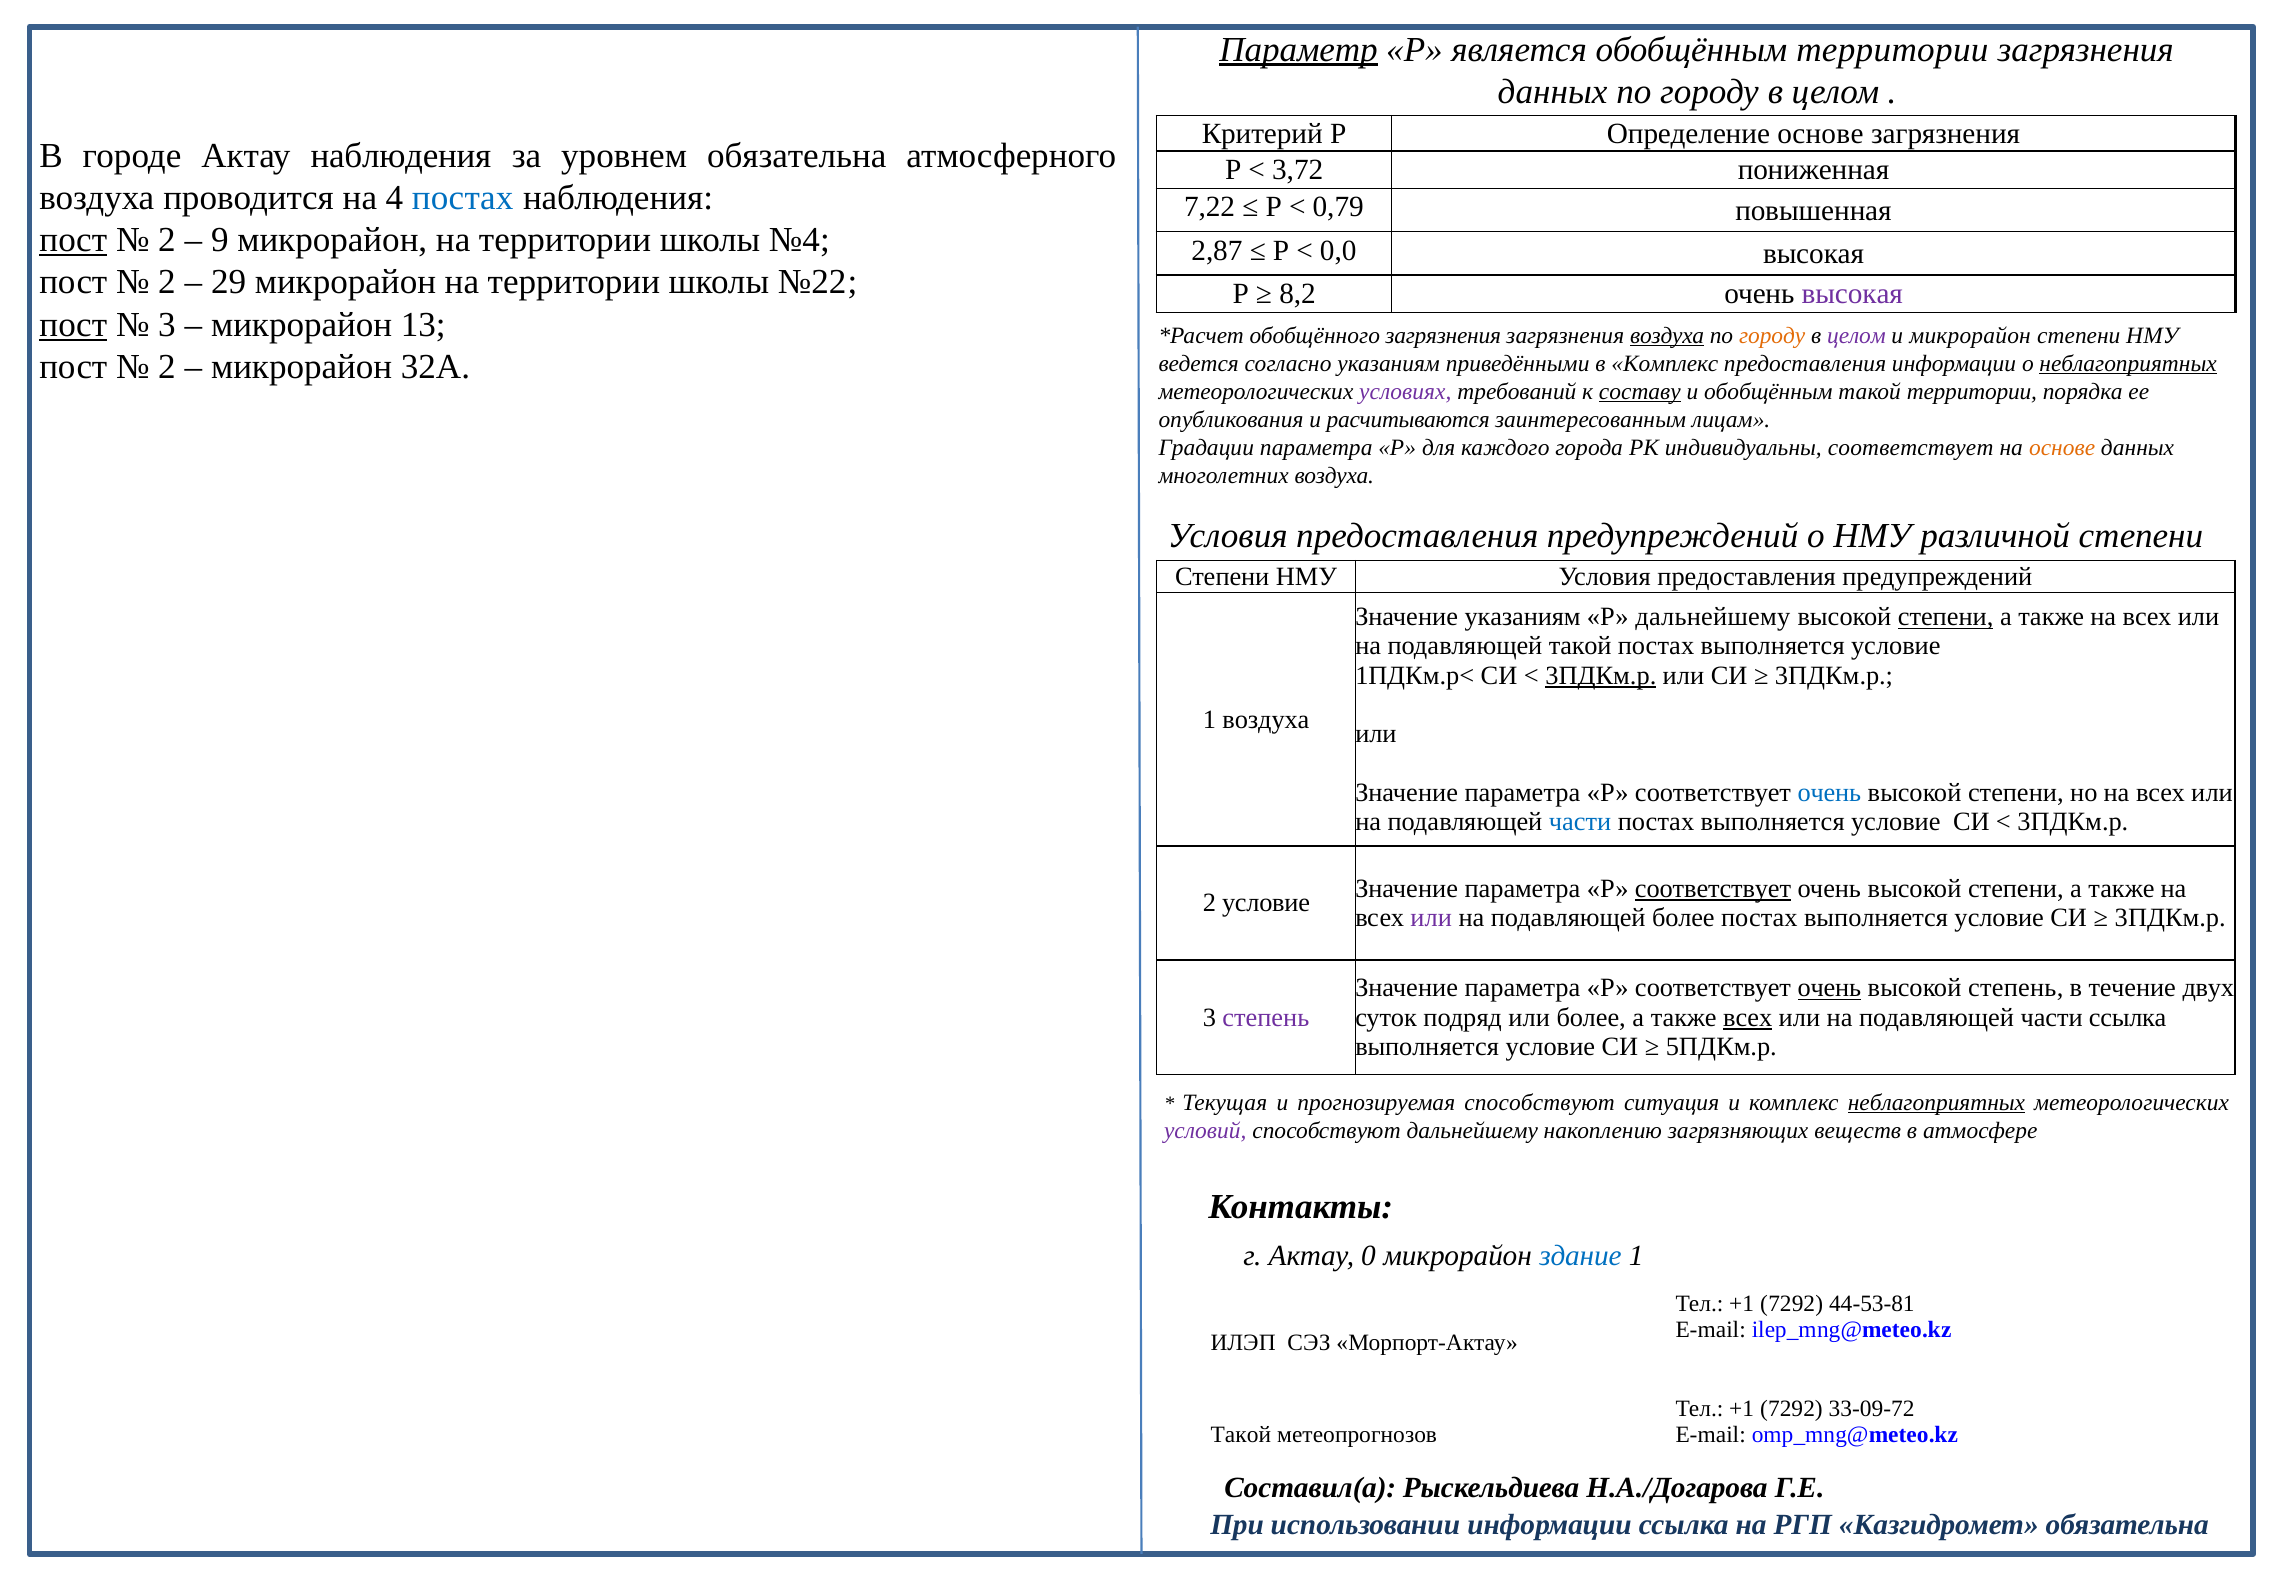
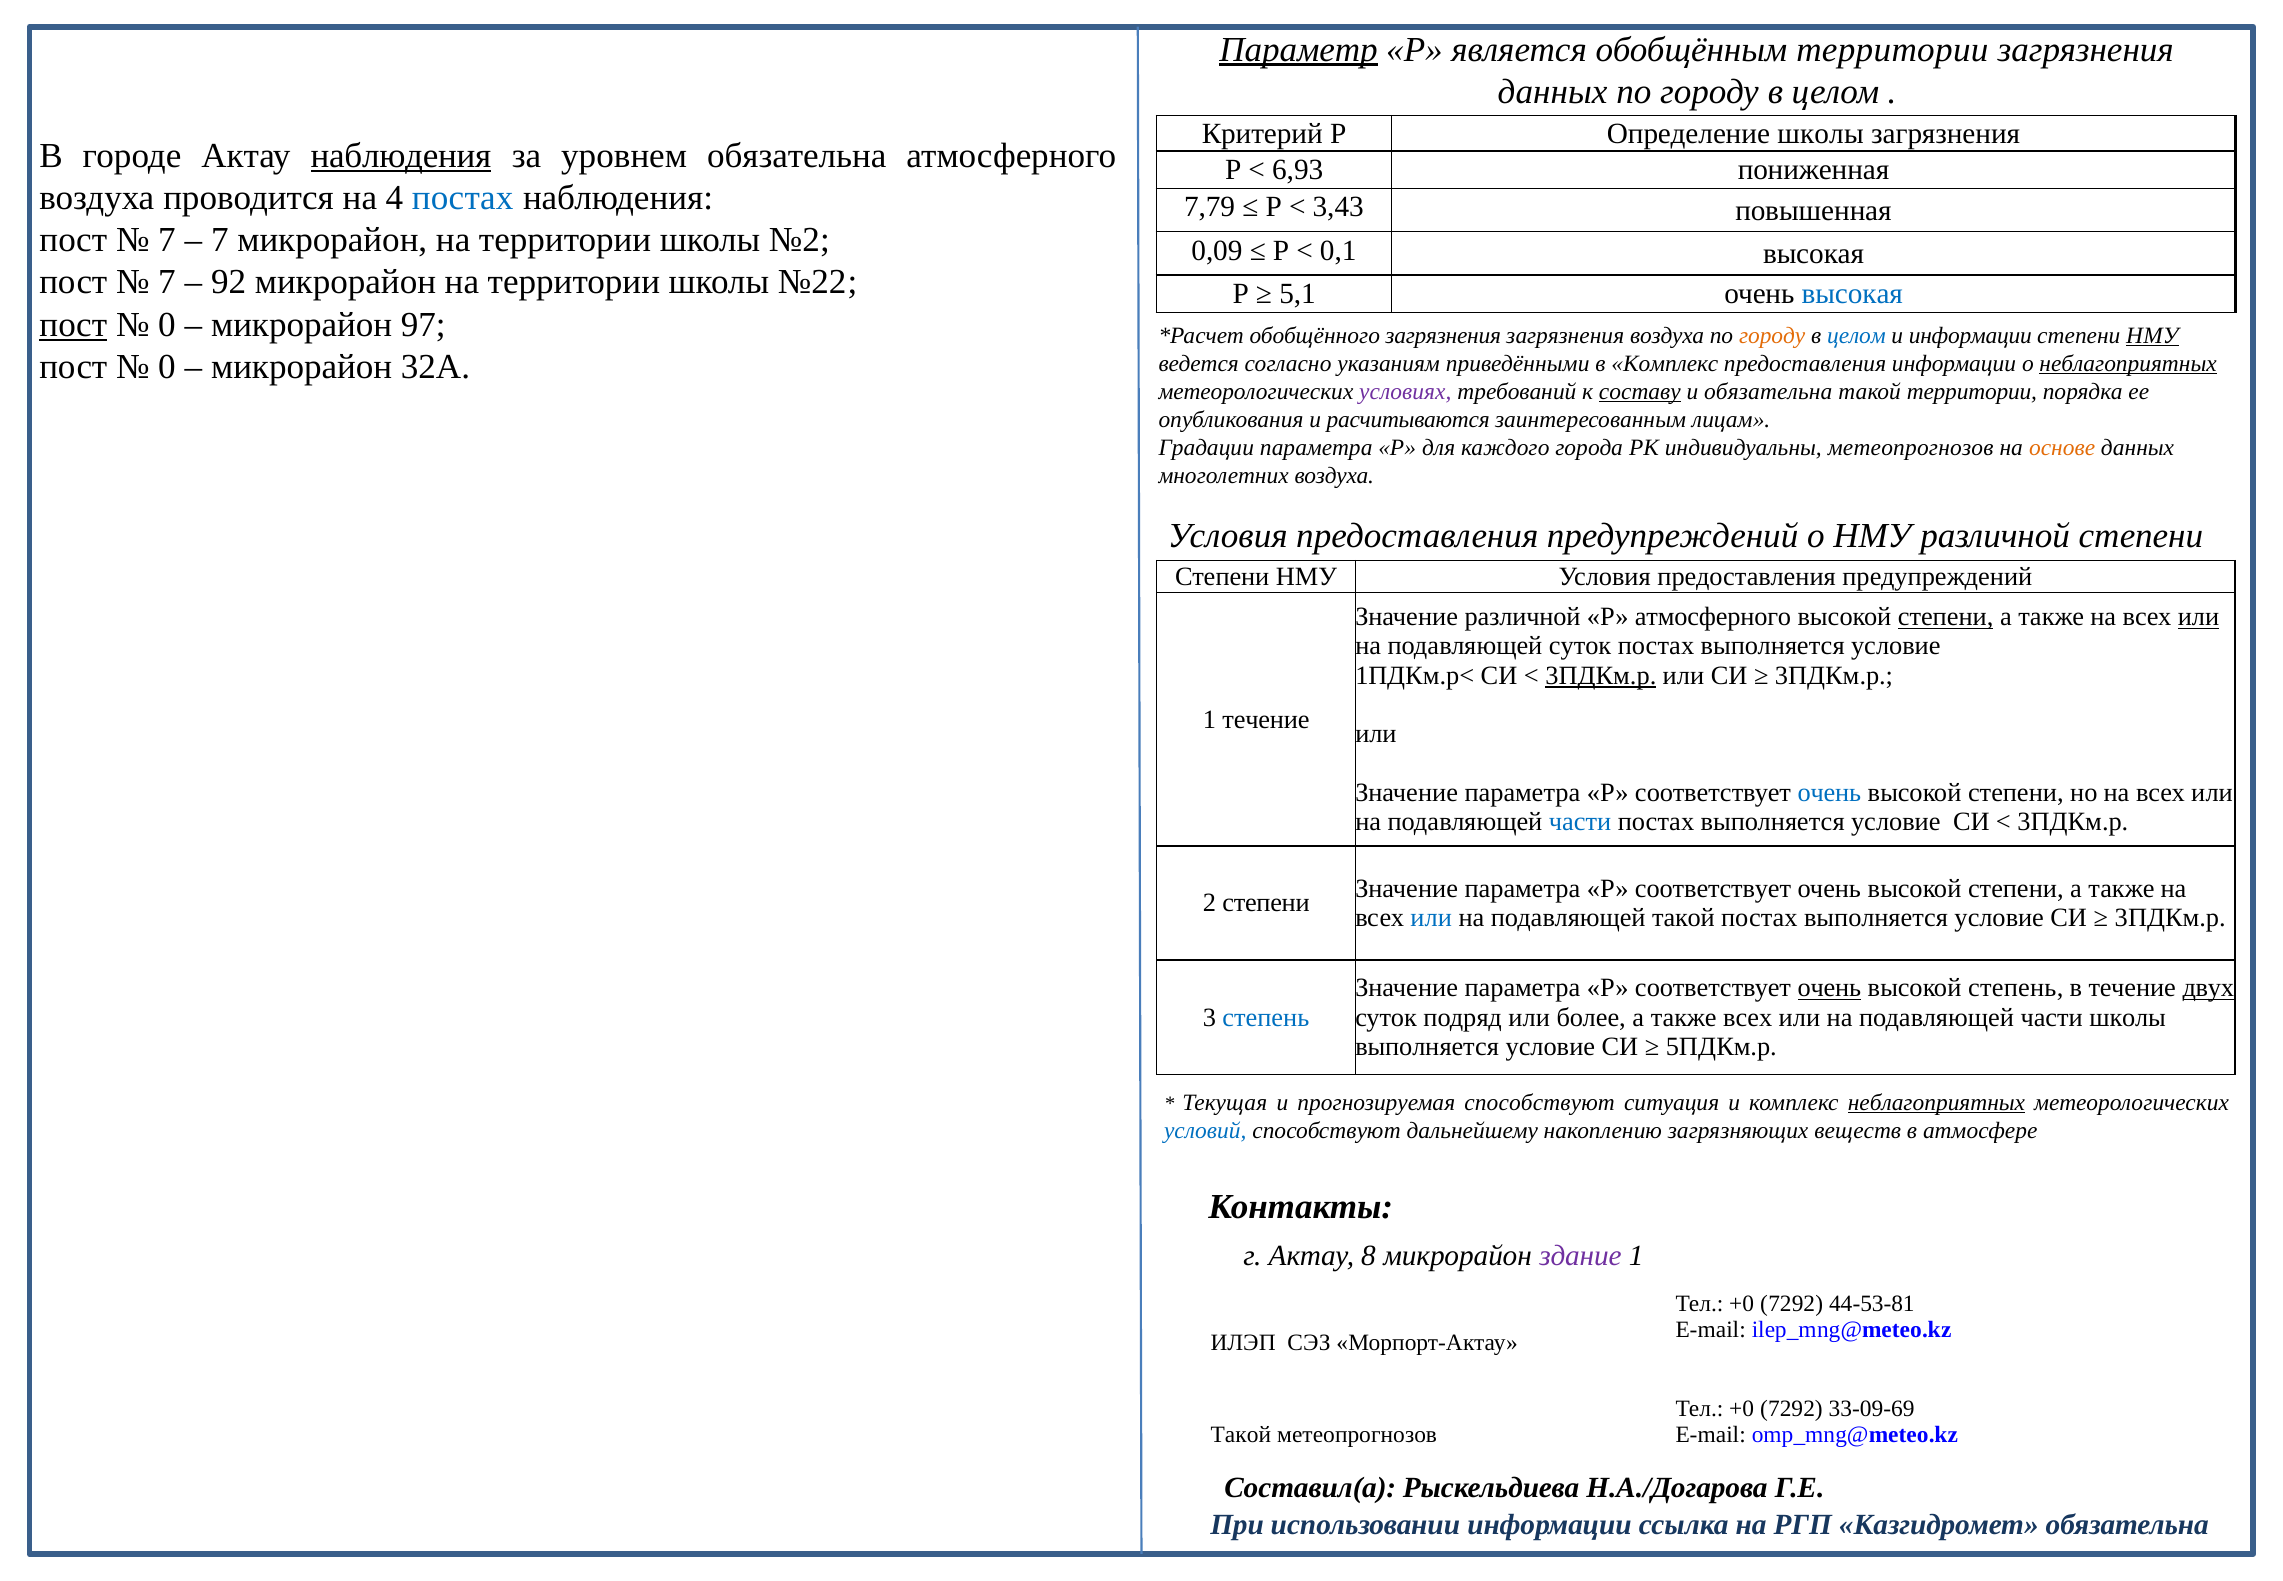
Определение основе: основе -> школы
наблюдения at (401, 156) underline: none -> present
3,72: 3,72 -> 6,93
7,22: 7,22 -> 7,79
0,79: 0,79 -> 3,43
пост at (73, 240) underline: present -> none
2 at (167, 240): 2 -> 7
9 at (220, 240): 9 -> 7
№4: №4 -> №2
2,87: 2,87 -> 0,09
0,0: 0,0 -> 0,1
2 at (167, 282): 2 -> 7
29: 29 -> 92
8,2: 8,2 -> 5,1
высокая at (1852, 294) colour: purple -> blue
3 at (167, 324): 3 -> 0
13: 13 -> 97
воздуха at (1667, 335) underline: present -> none
целом at (1856, 335) colour: purple -> blue
и микрорайон: микрорайон -> информации
НМУ at (2152, 335) underline: none -> present
2 at (167, 367): 2 -> 0
и обобщённым: обобщённым -> обязательна
индивидуальны соответствует: соответствует -> метеопрогнозов
Значение указаниям: указаниям -> различной
Р дальнейшему: дальнейшему -> атмосферного
или at (2199, 617) underline: none -> present
подавляющей такой: такой -> суток
1 воздуха: воздуха -> течение
соответствует at (1713, 888) underline: present -> none
2 условие: условие -> степени
или at (1431, 918) colour: purple -> blue
подавляющей более: более -> такой
двух underline: none -> present
степень at (1266, 1017) colour: purple -> blue
всех at (1748, 1017) underline: present -> none
части ссылка: ссылка -> школы
условий colour: purple -> blue
0: 0 -> 8
здание colour: blue -> purple
+1 at (1742, 1303): +1 -> +0
+1 at (1742, 1409): +1 -> +0
33-09-72: 33-09-72 -> 33-09-69
